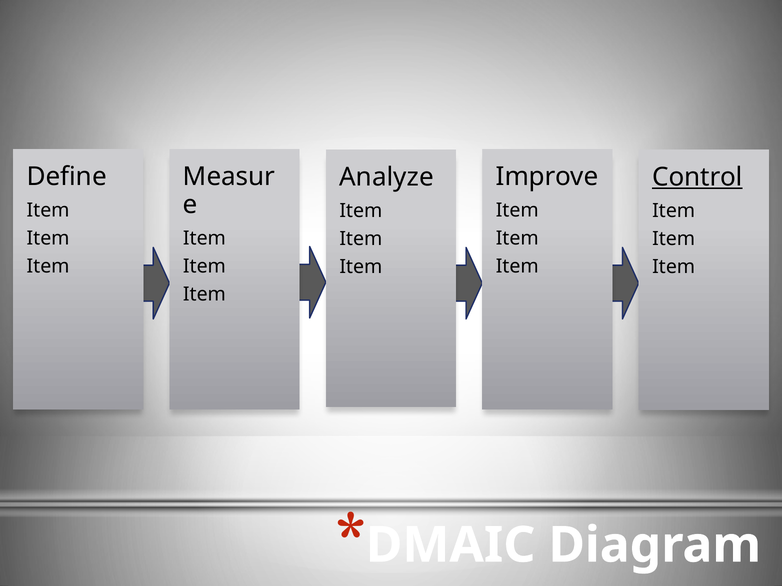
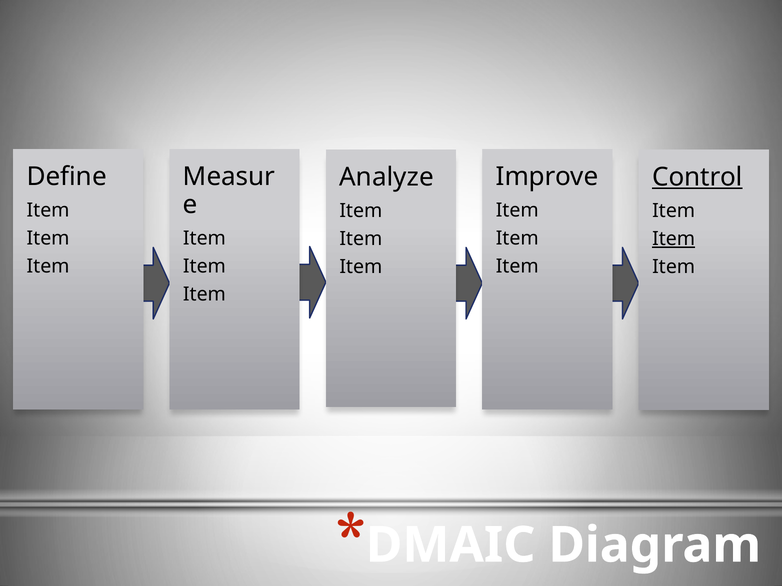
Item at (674, 239) underline: none -> present
